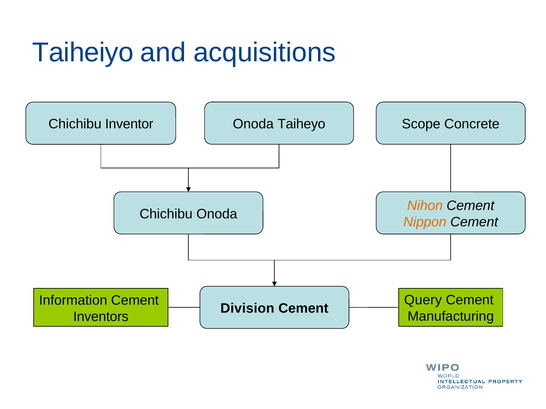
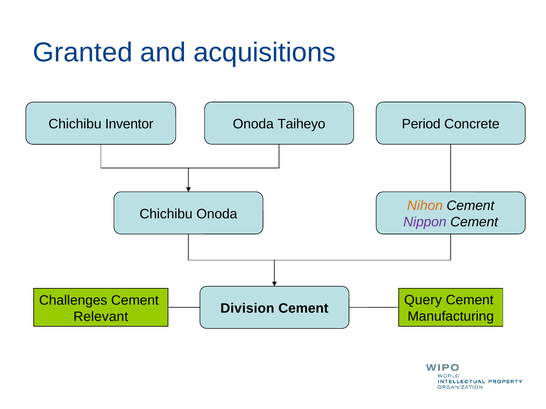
Taiheiyo: Taiheiyo -> Granted
Scope: Scope -> Period
Nippon colour: orange -> purple
Information: Information -> Challenges
Inventors: Inventors -> Relevant
